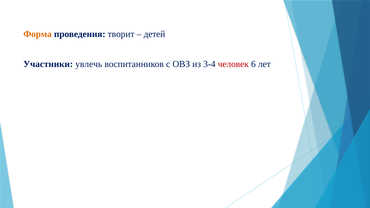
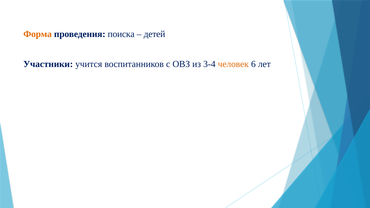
творит: творит -> поиска
увлечь: увлечь -> учится
человек colour: red -> orange
